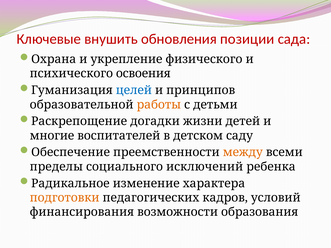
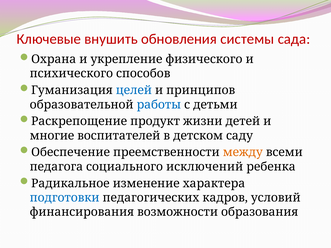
позиции: позиции -> системы
освоения: освоения -> способов
работы colour: orange -> blue
догадки: догадки -> продукт
пределы: пределы -> педагога
подготовки colour: orange -> blue
